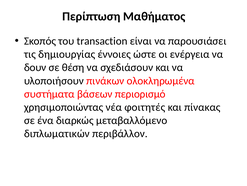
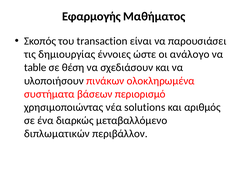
Περίπτωση: Περίπτωση -> Εφαρμογής
ενέργεια: ενέργεια -> ανάλογο
δουν: δουν -> table
φοιτητές: φοιτητές -> solutions
πίνακας: πίνακας -> αριθμός
